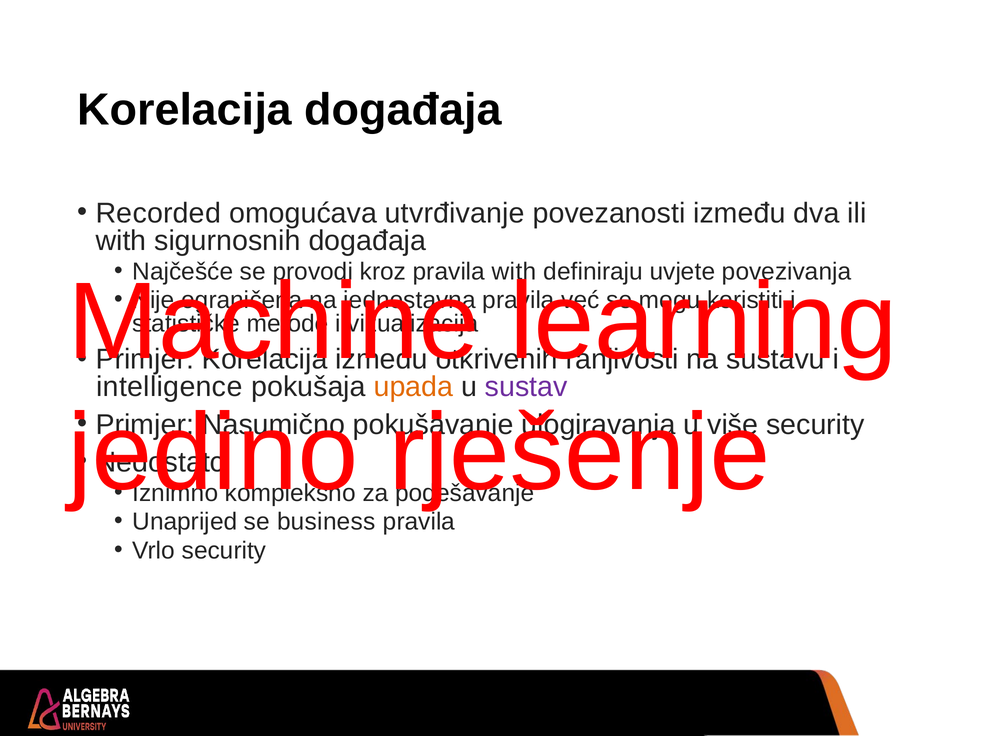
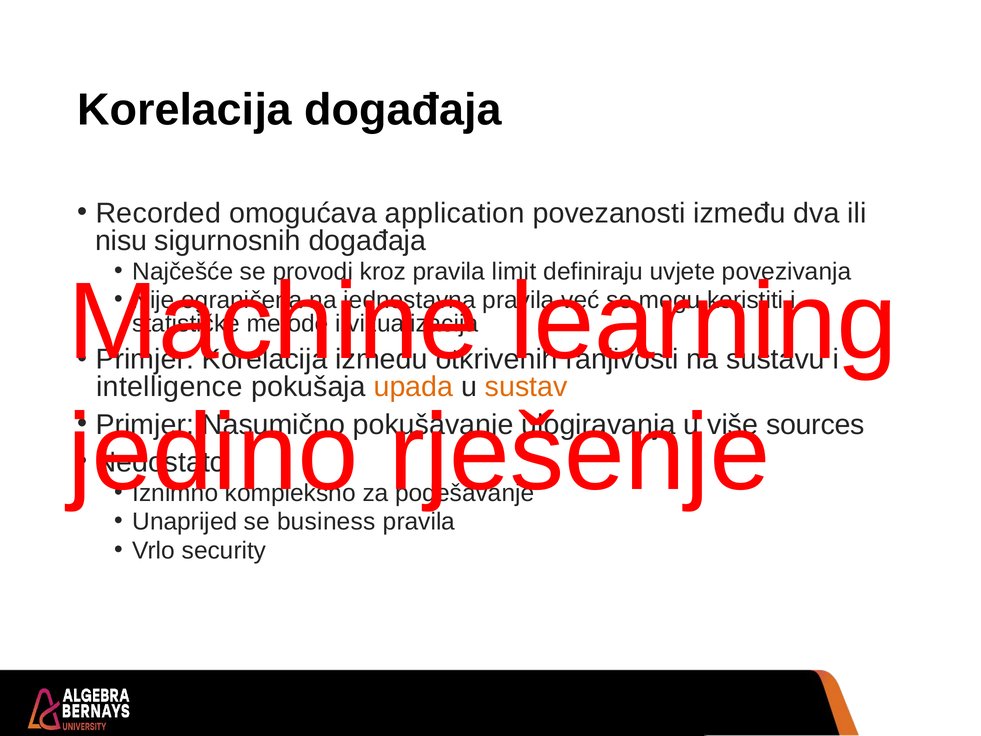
utvrđivanje: utvrđivanje -> application
with at (121, 241): with -> nisu
with at (514, 272): with -> limit
sustav colour: purple -> orange
security at (815, 424): security -> sources
